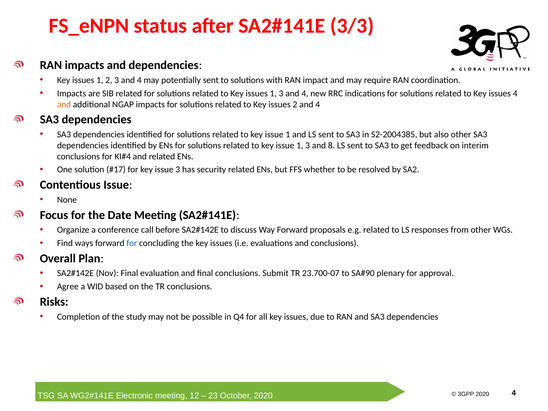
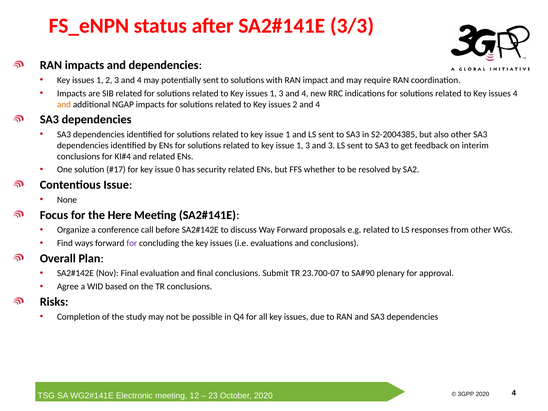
and 8: 8 -> 3
issue 3: 3 -> 0
Date: Date -> Here
for at (132, 243) colour: blue -> purple
